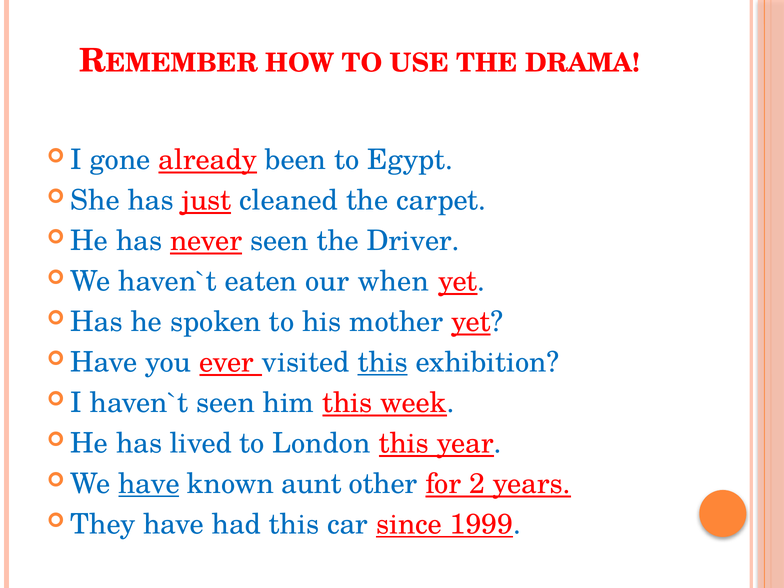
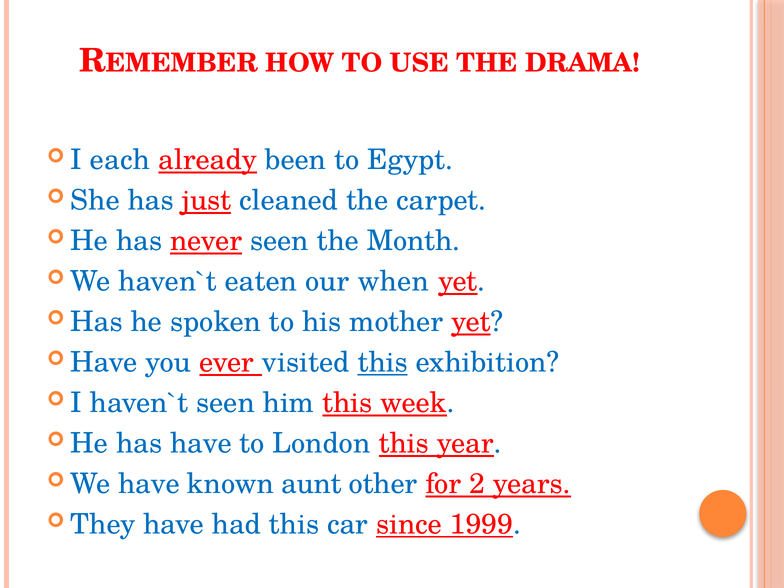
gone: gone -> each
Driver: Driver -> Month
has lived: lived -> have
have at (149, 484) underline: present -> none
